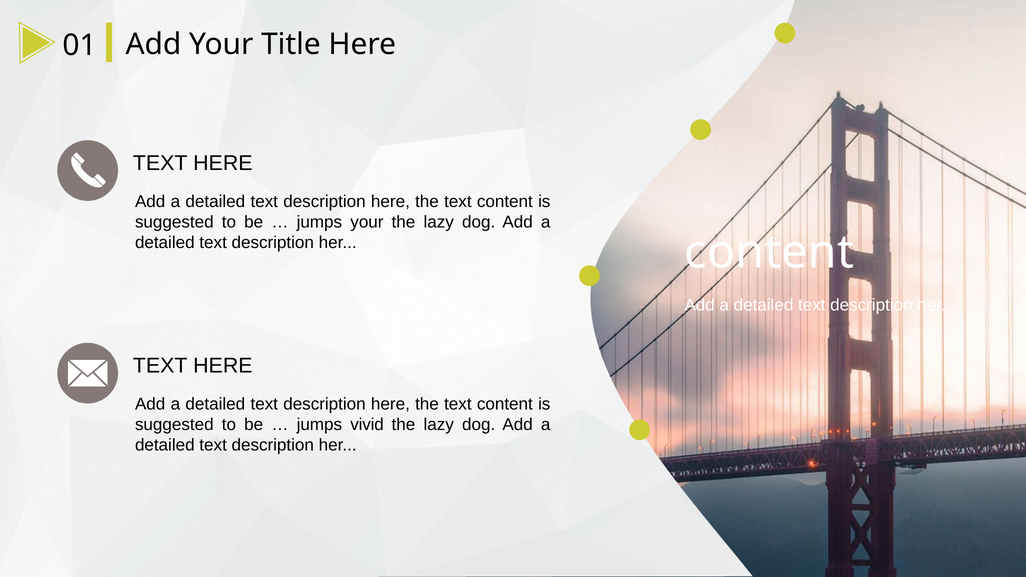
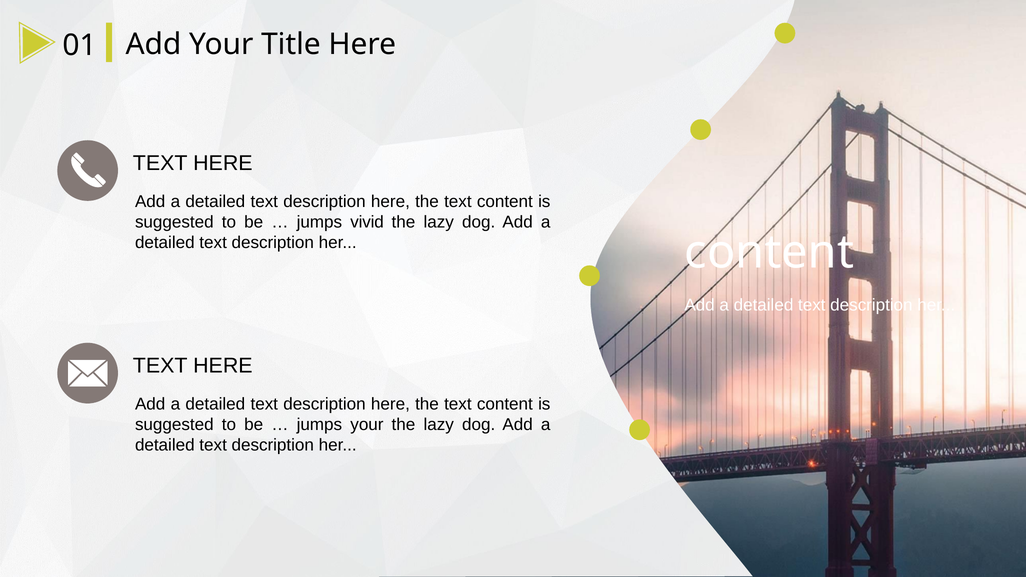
jumps your: your -> vivid
jumps vivid: vivid -> your
